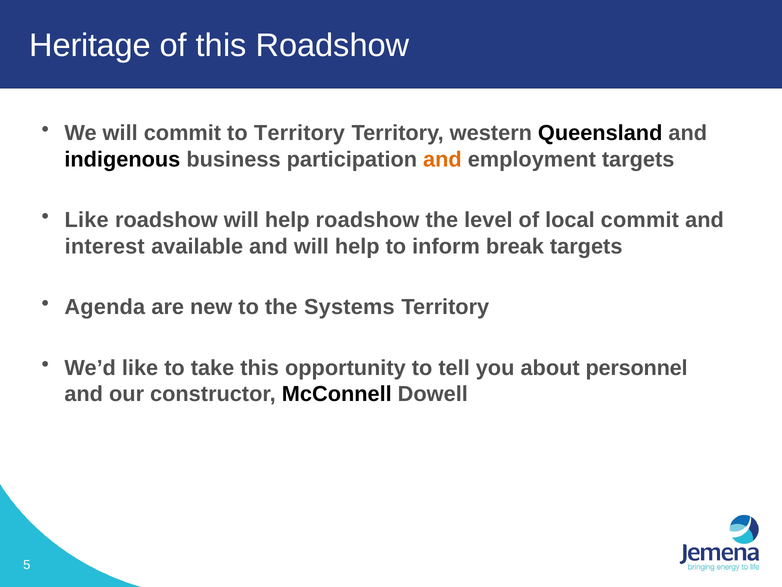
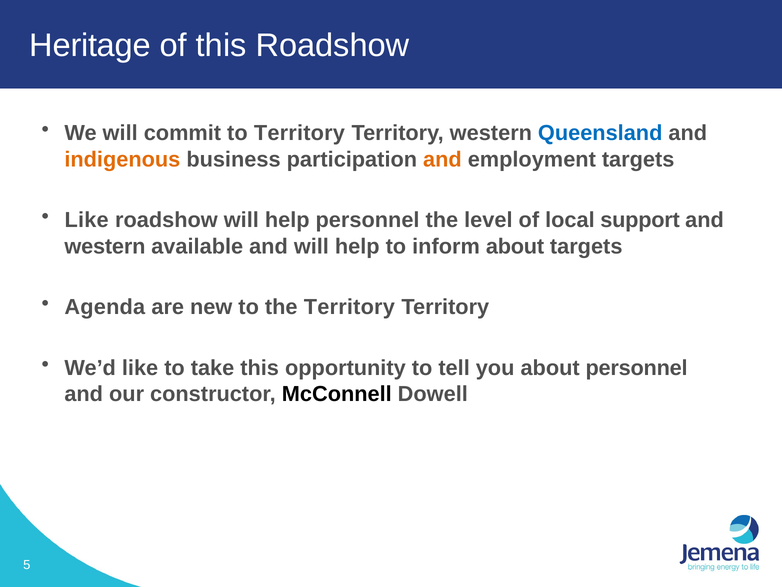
Queensland colour: black -> blue
indigenous colour: black -> orange
help roadshow: roadshow -> personnel
local commit: commit -> support
interest at (105, 246): interest -> western
inform break: break -> about
the Systems: Systems -> Territory
